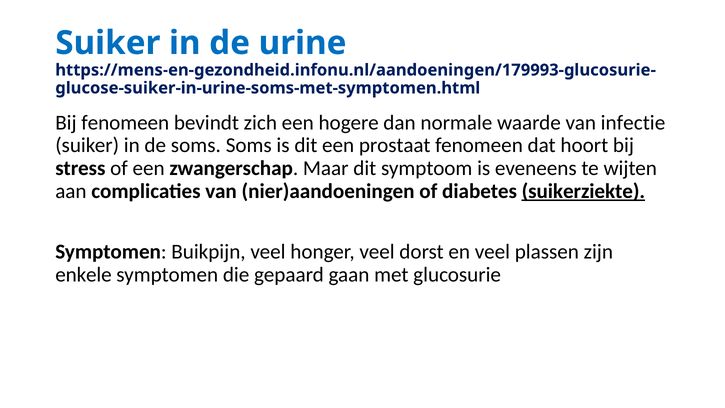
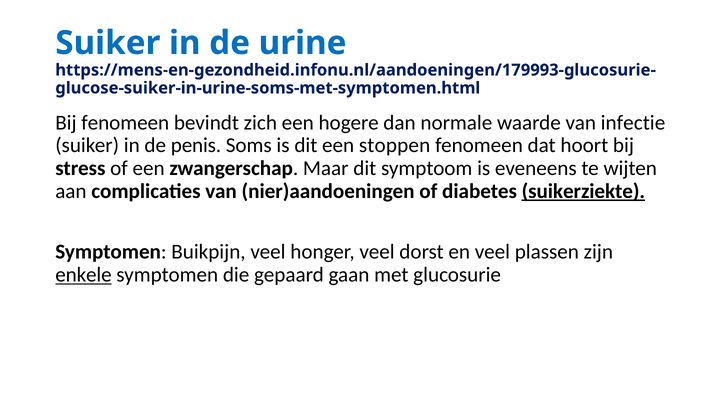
de soms: soms -> penis
prostaat: prostaat -> stoppen
enkele underline: none -> present
